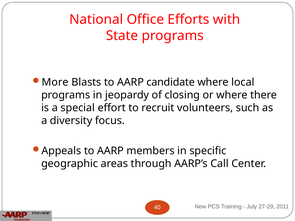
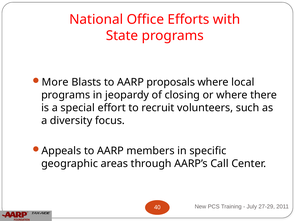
candidate: candidate -> proposals
